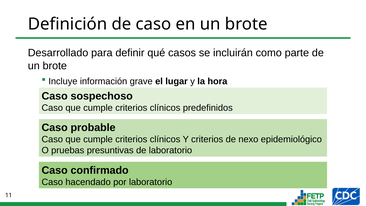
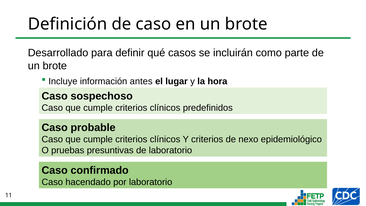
grave: grave -> antes
